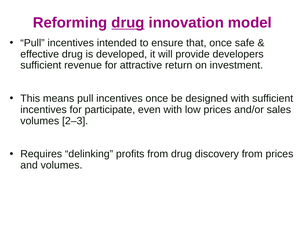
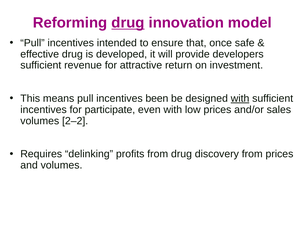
incentives once: once -> been
with at (240, 99) underline: none -> present
2–3: 2–3 -> 2–2
